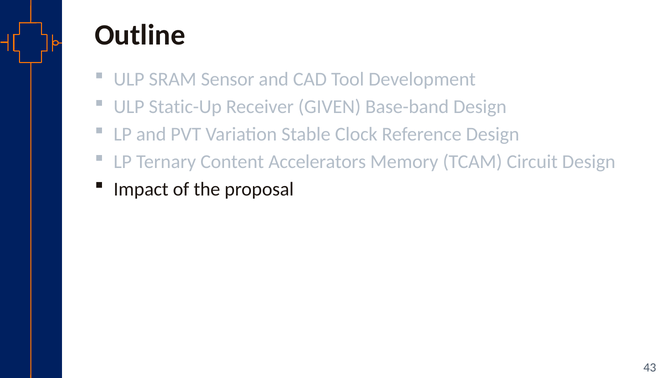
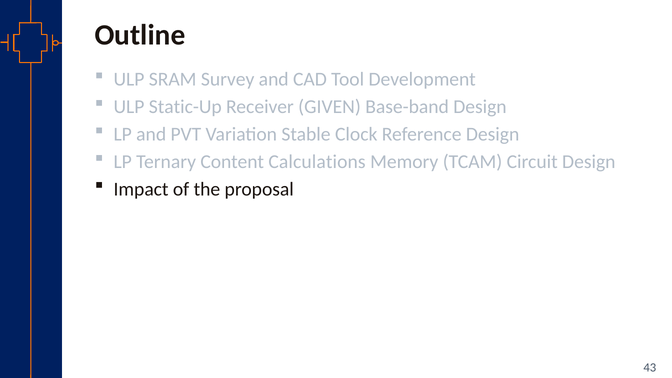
Sensor: Sensor -> Survey
Accelerators: Accelerators -> Calculations
